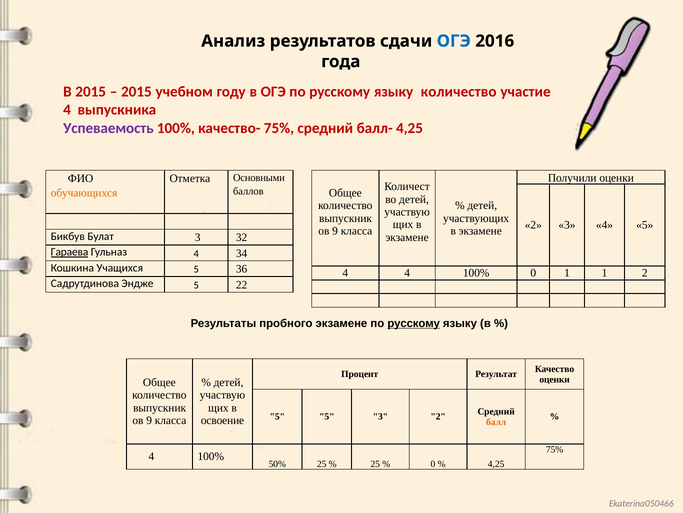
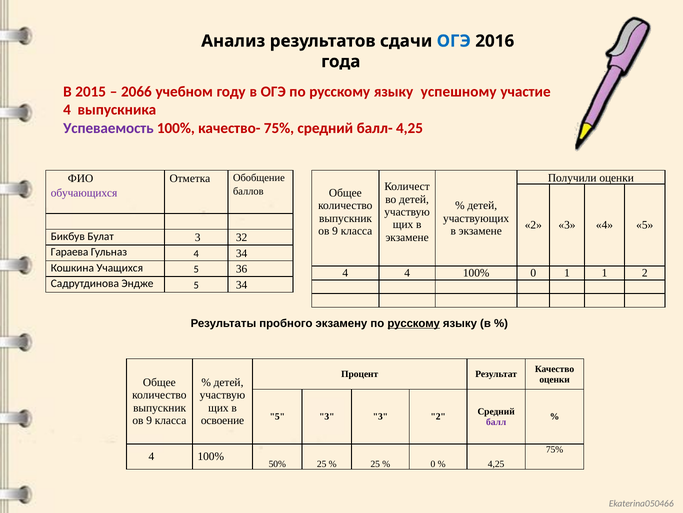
2015 at (136, 92): 2015 -> 2066
языку количество: количество -> успешному
Основными: Основными -> Обобщение
обучающихся colour: orange -> purple
Гараева underline: present -> none
5 22: 22 -> 34
пробного экзамене: экзамене -> экзамену
5 5: 5 -> 3
балл colour: orange -> purple
